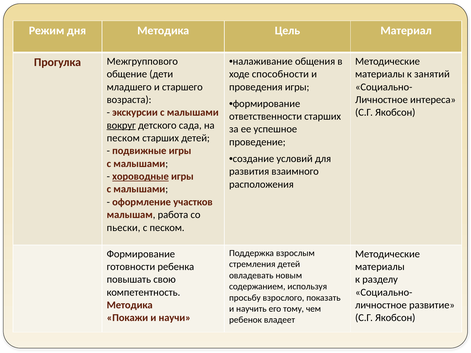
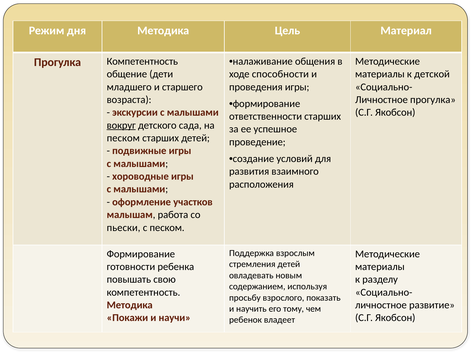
Прогулка Межгруппового: Межгруппового -> Компетентность
занятий: занятий -> детской
Личностное интереса: интереса -> прогулка
хороводные underline: present -> none
